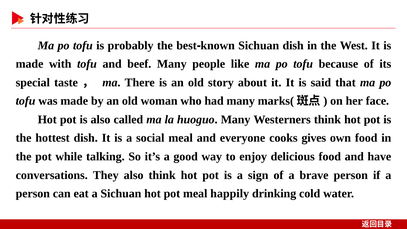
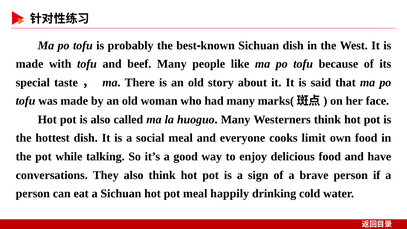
gives: gives -> limit
